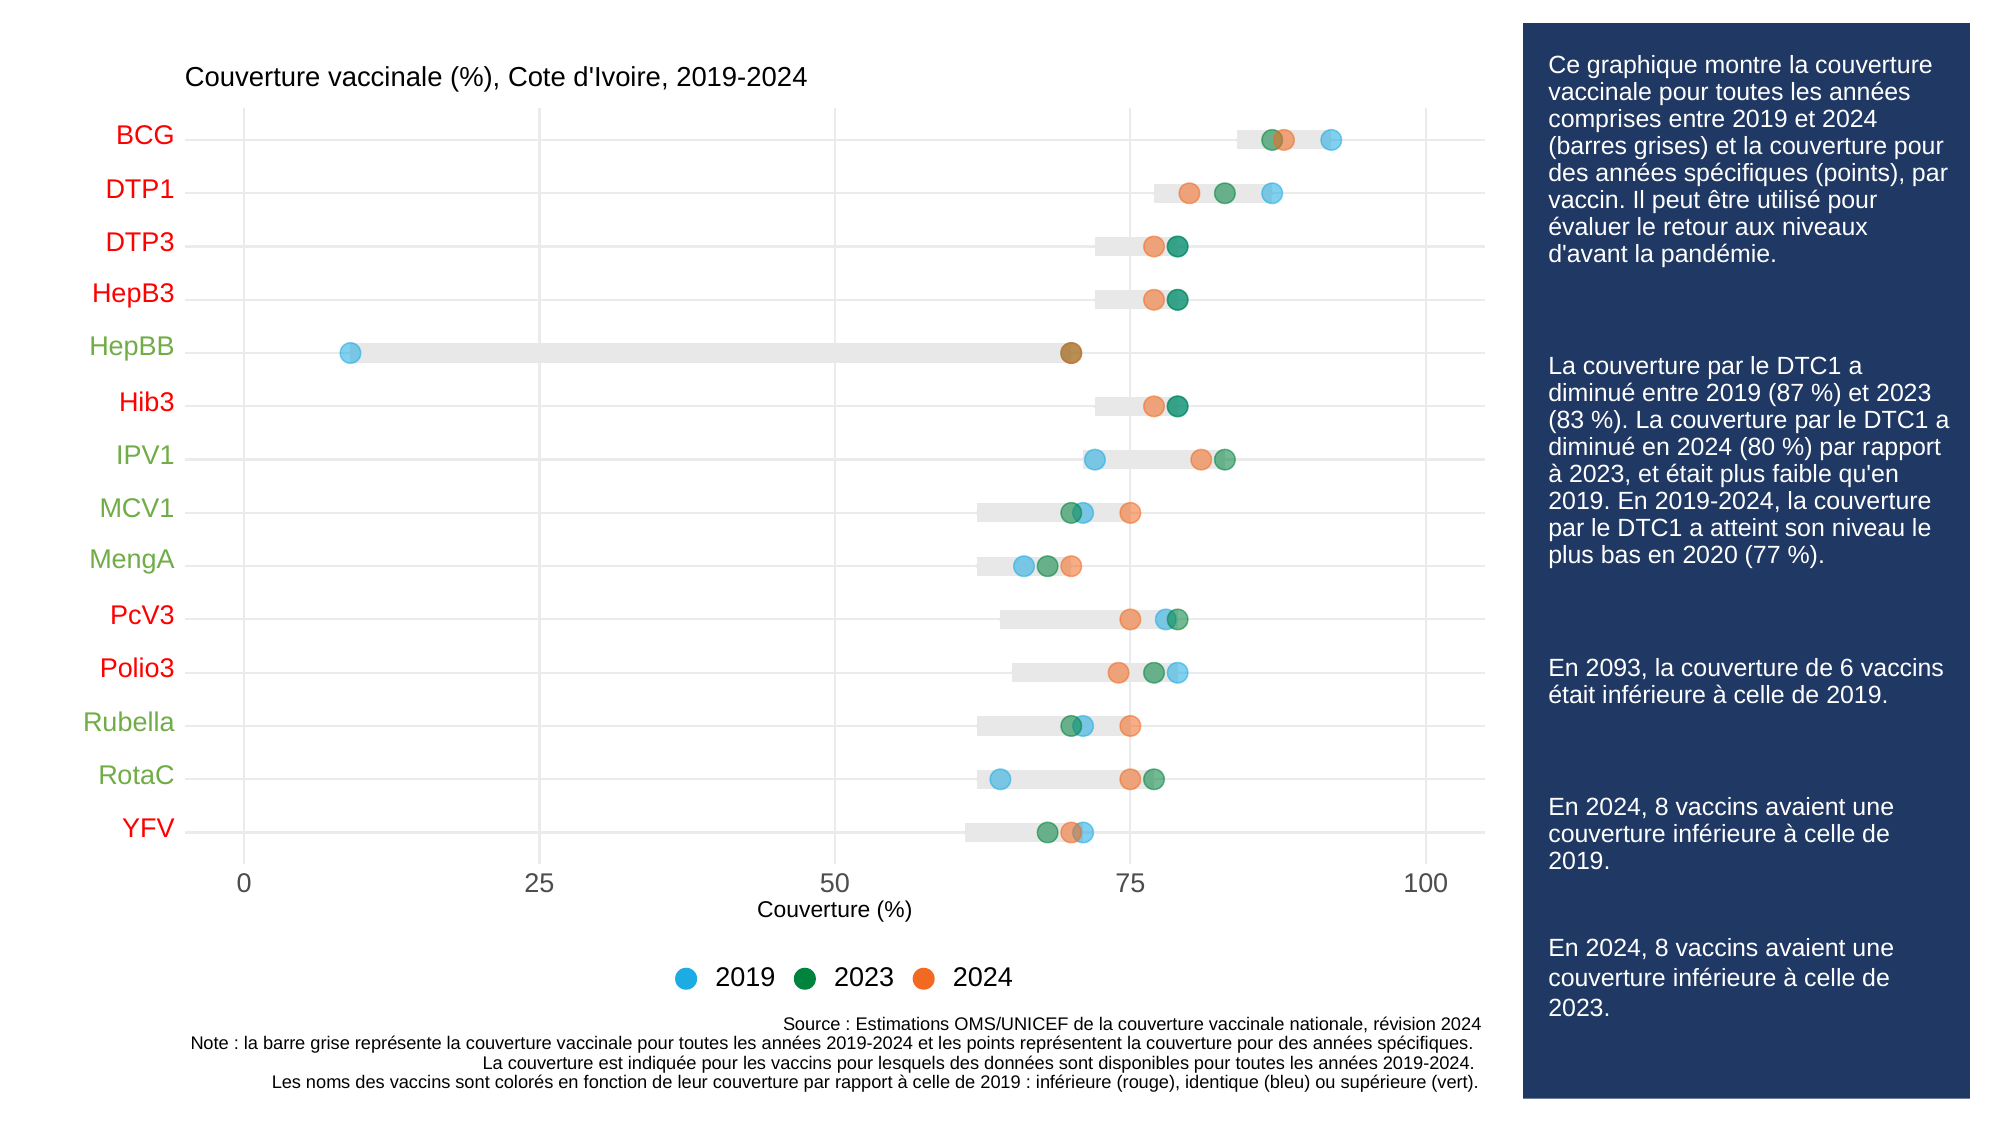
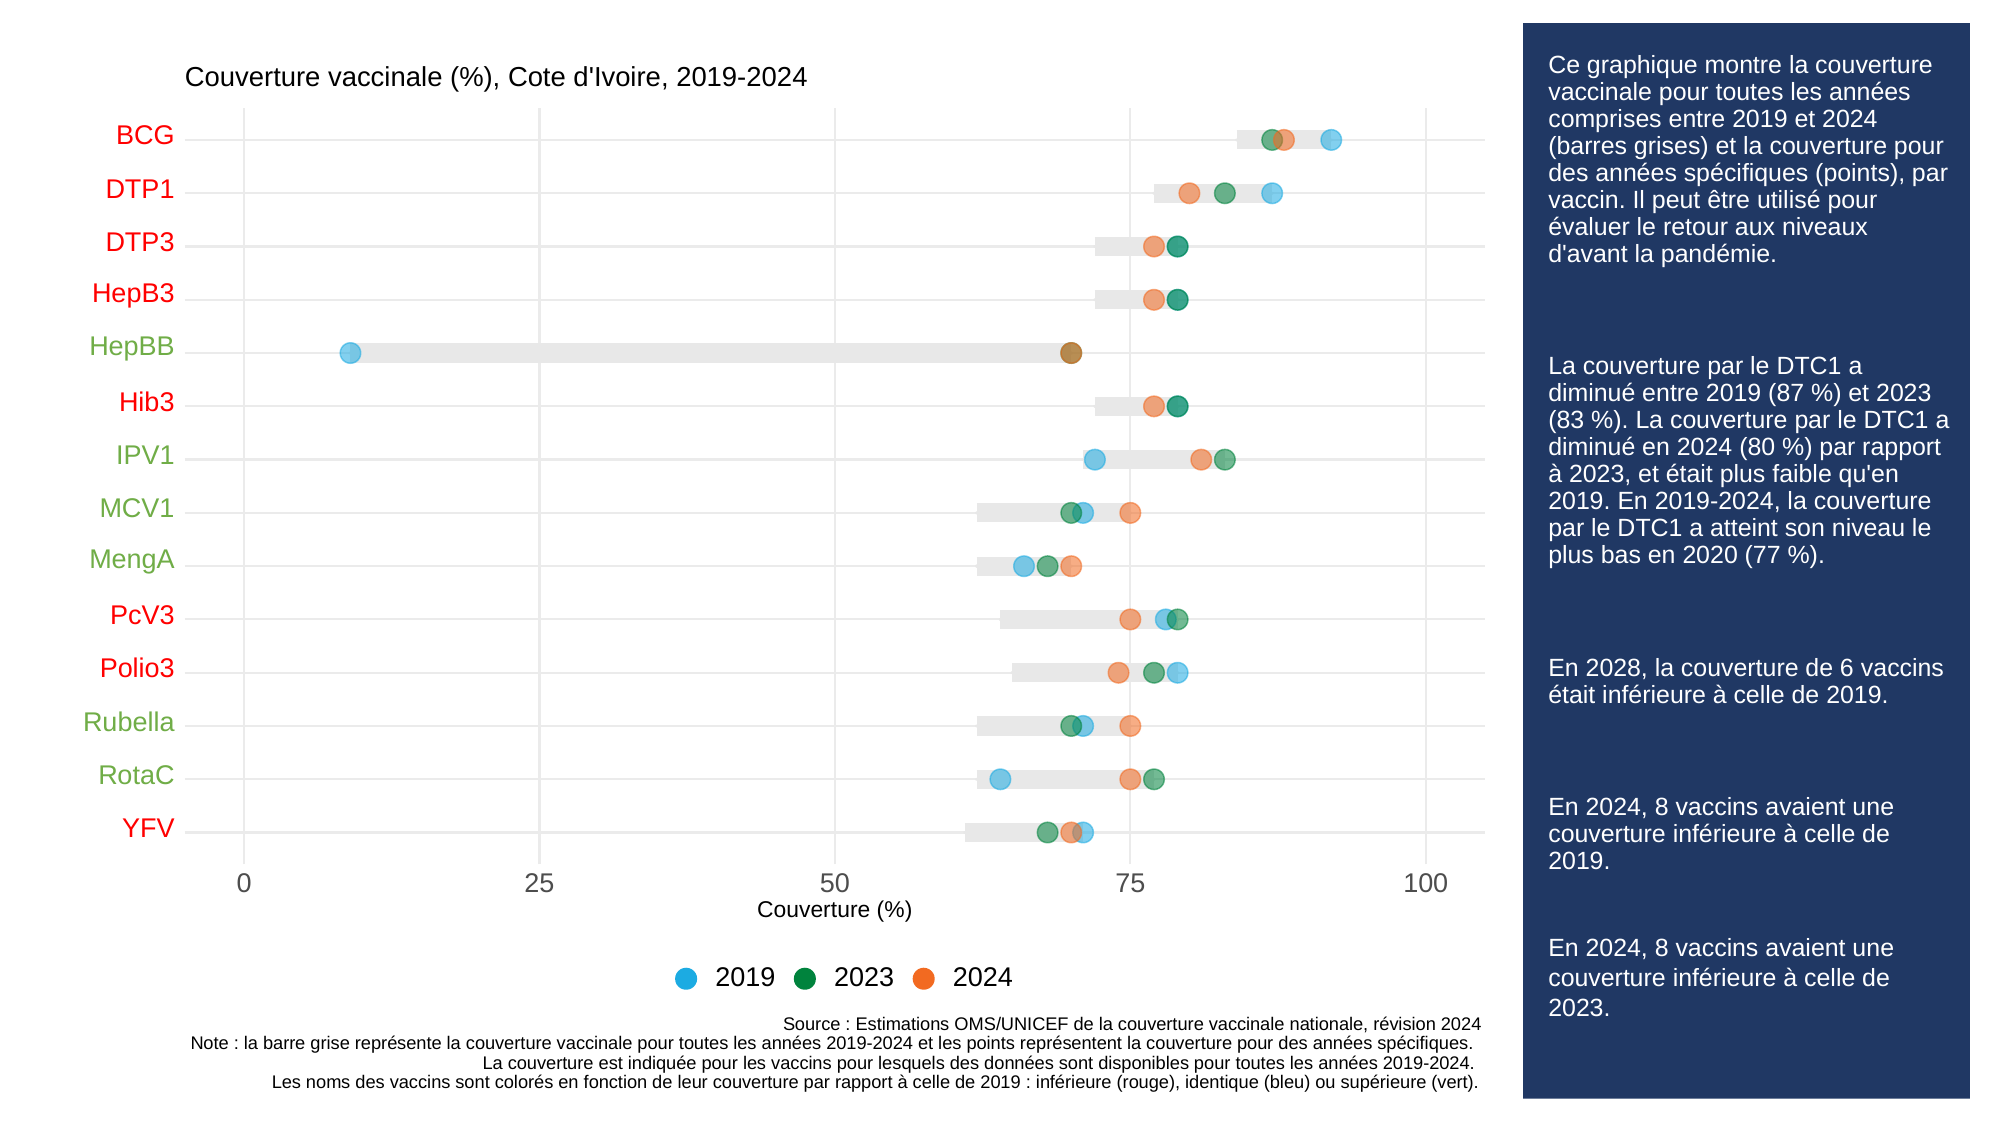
2093: 2093 -> 2028
